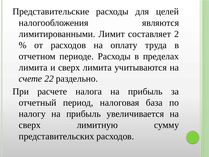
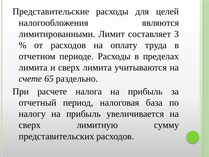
2: 2 -> 3
22: 22 -> 65
